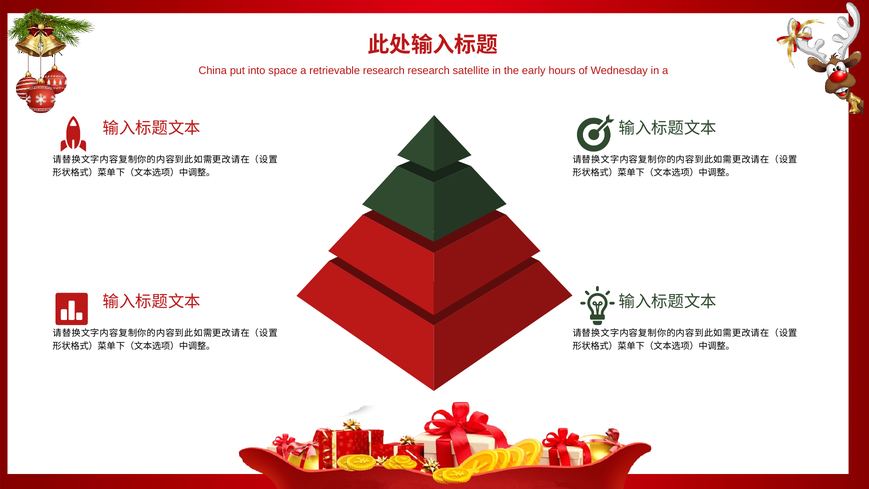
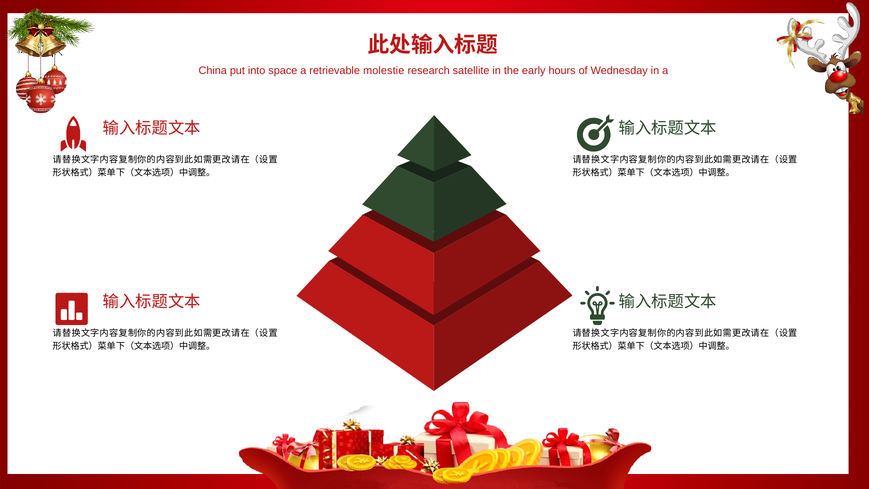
retrievable research: research -> molestie
